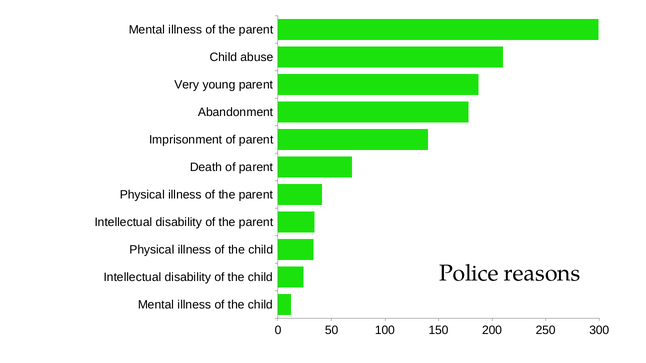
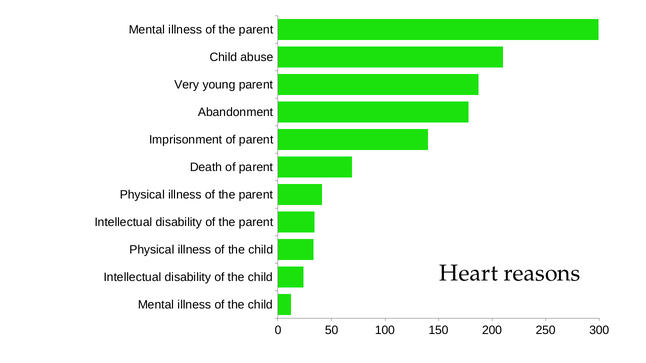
Police: Police -> Heart
